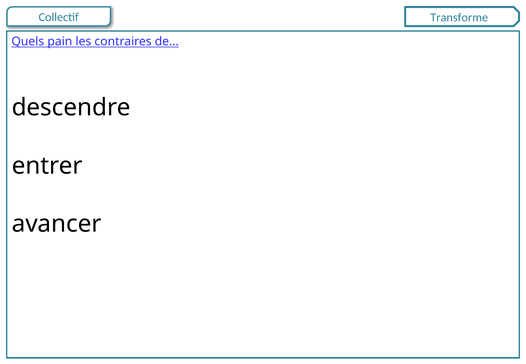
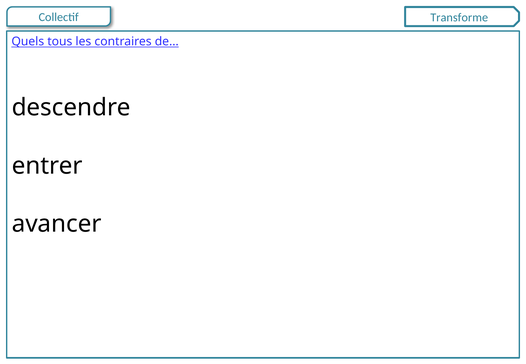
pain: pain -> tous
